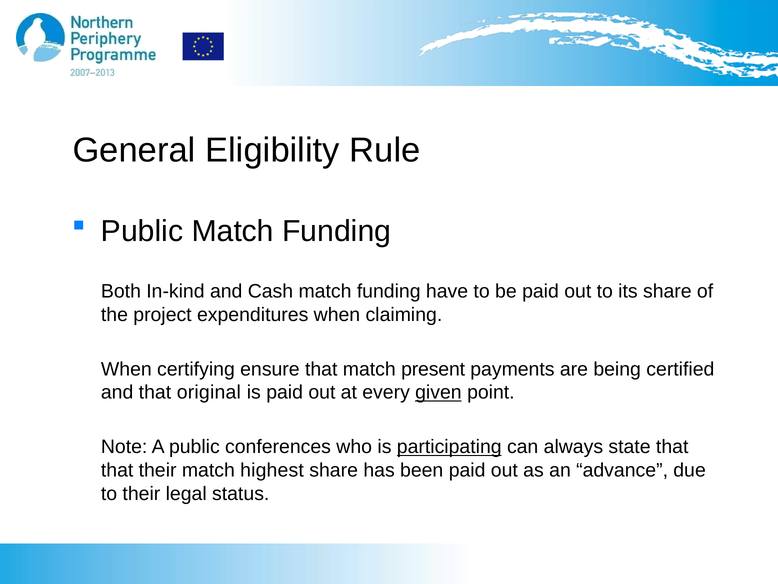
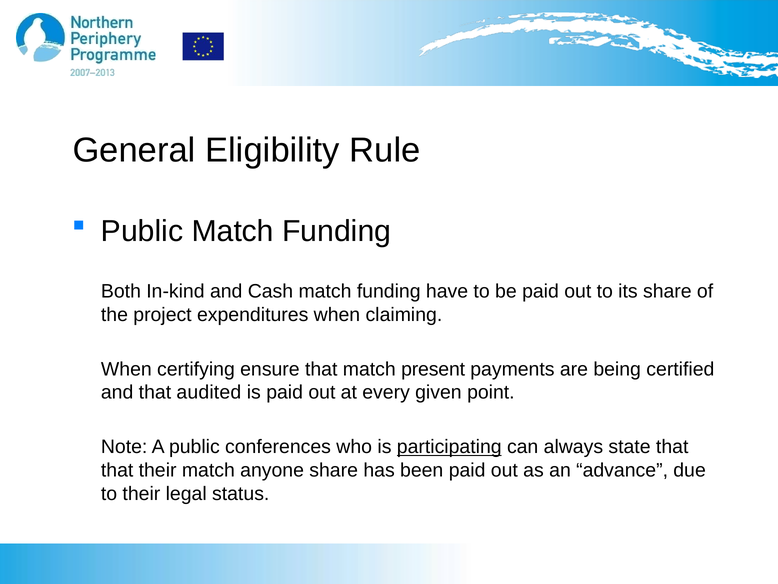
original: original -> audited
given underline: present -> none
highest: highest -> anyone
